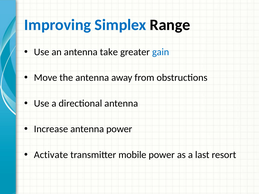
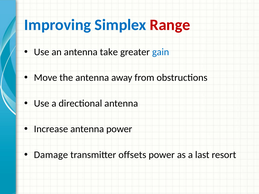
Range colour: black -> red
Activate: Activate -> Damage
mobile: mobile -> offsets
